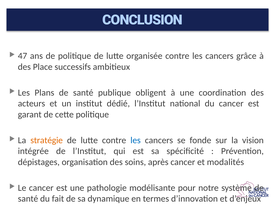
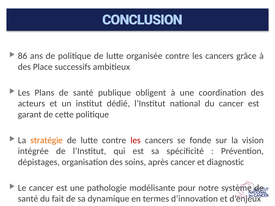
47: 47 -> 86
les at (136, 140) colour: blue -> red
modalités: modalités -> diagnostic
